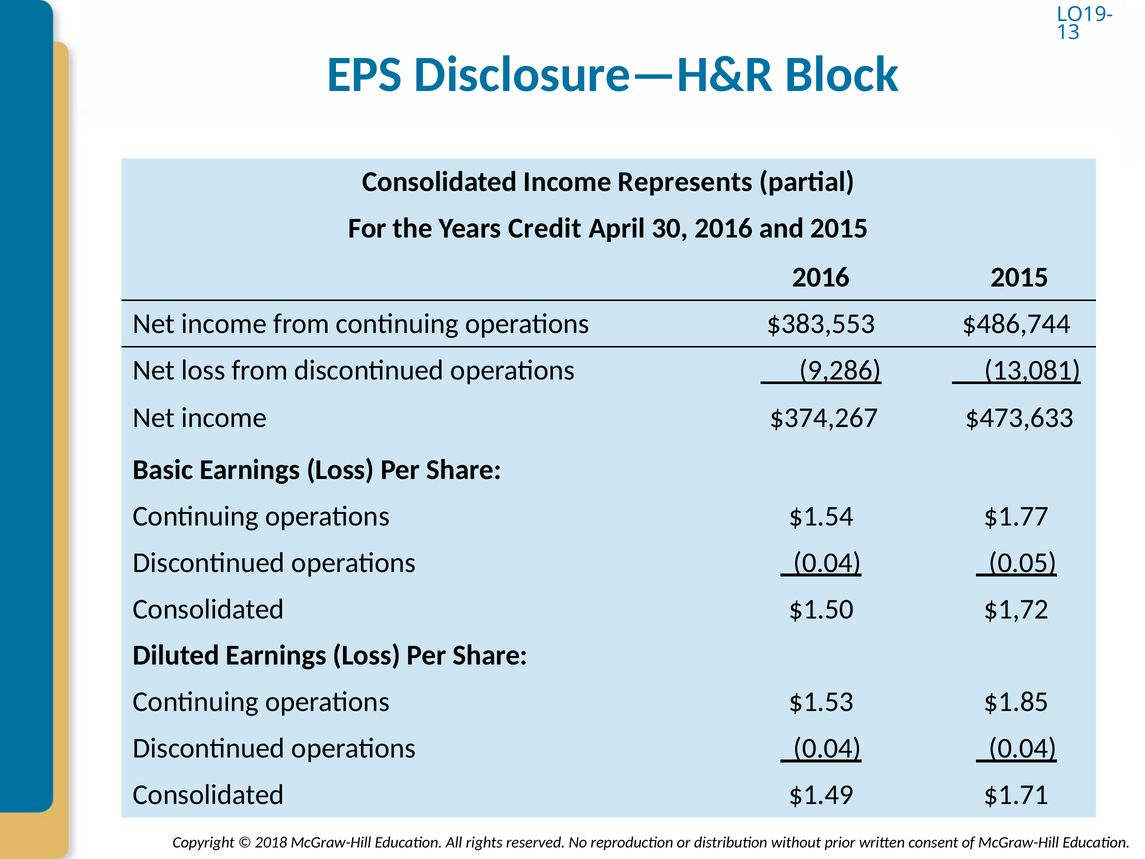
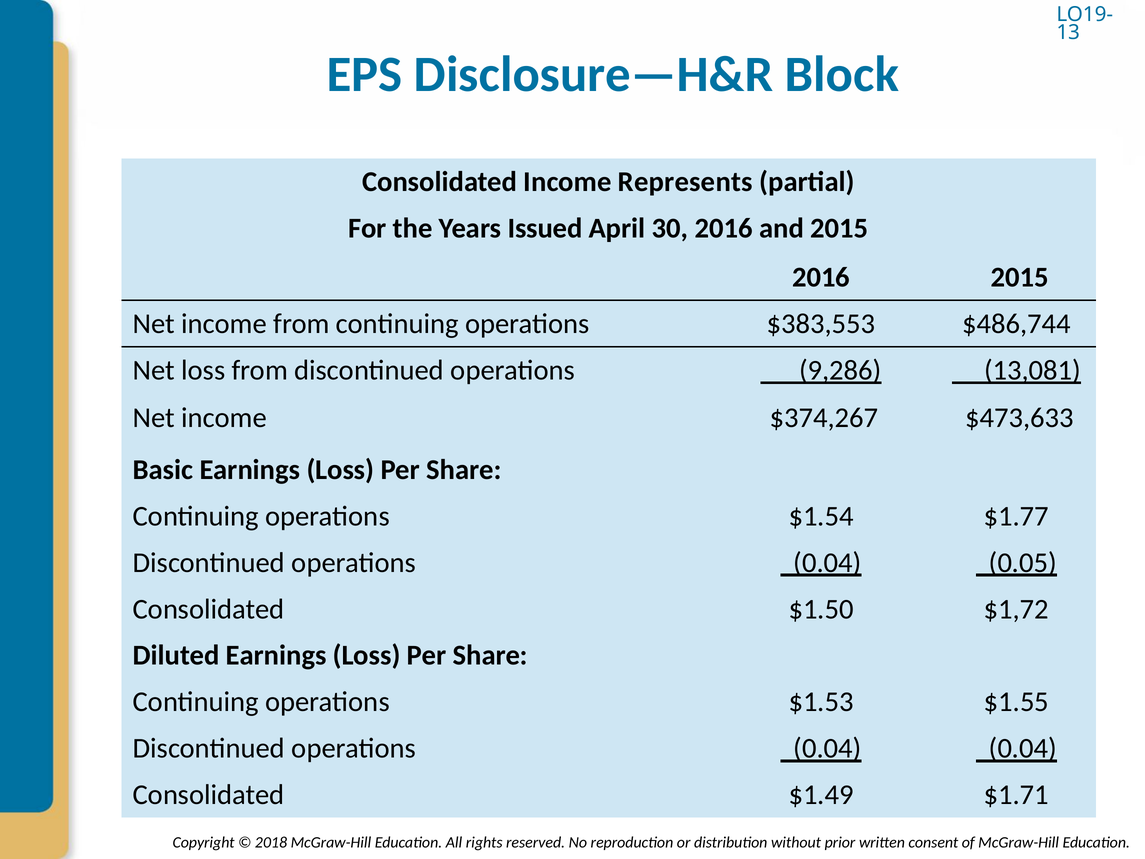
Credit: Credit -> Issued
$1.85: $1.85 -> $1.55
